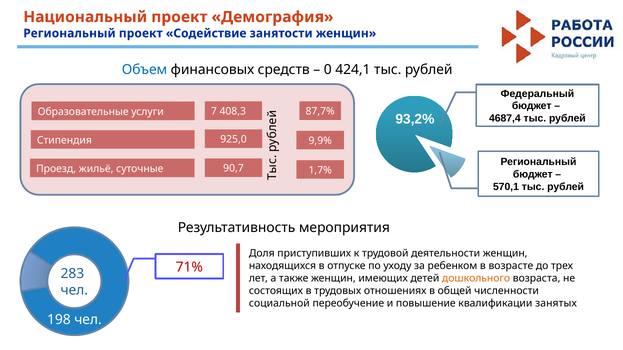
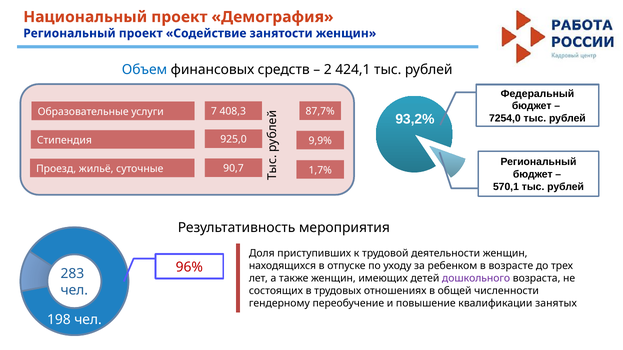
0: 0 -> 2
4687,4: 4687,4 -> 7254,0
71%: 71% -> 96%
дошкольного colour: orange -> purple
социальной: социальной -> гендерному
